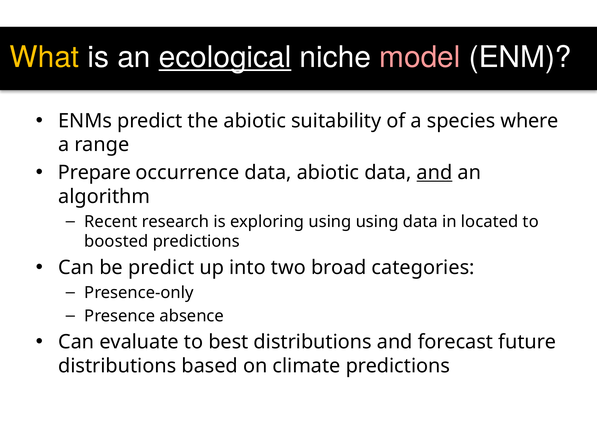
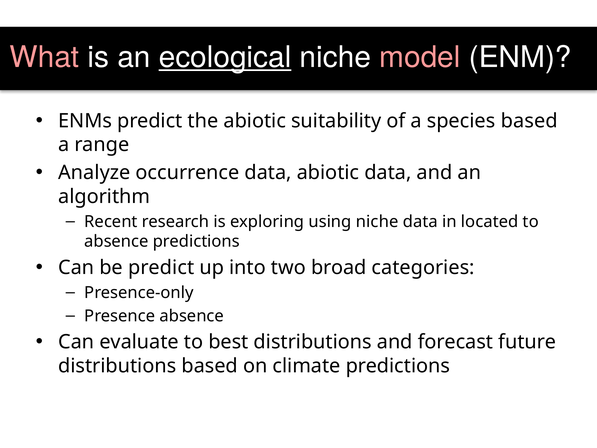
What colour: yellow -> pink
species where: where -> based
Prepare: Prepare -> Analyze
and at (435, 173) underline: present -> none
using using: using -> niche
boosted at (116, 241): boosted -> absence
